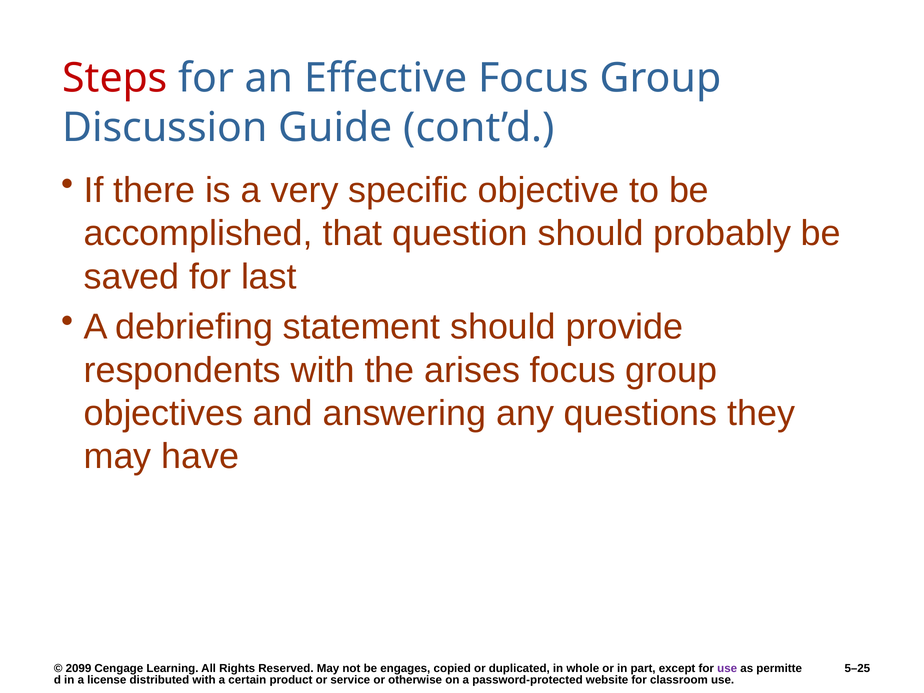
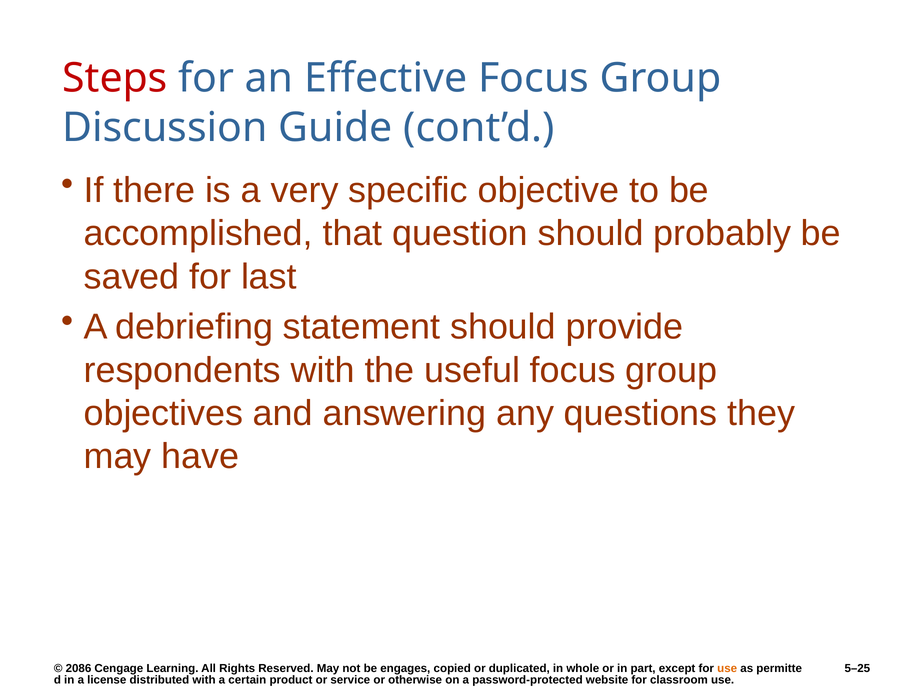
arises: arises -> useful
2099: 2099 -> 2086
use at (727, 668) colour: purple -> orange
